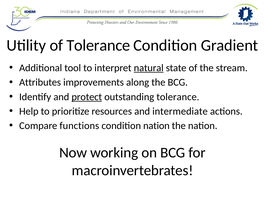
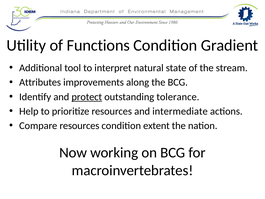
of Tolerance: Tolerance -> Functions
natural underline: present -> none
Compare functions: functions -> resources
condition nation: nation -> extent
